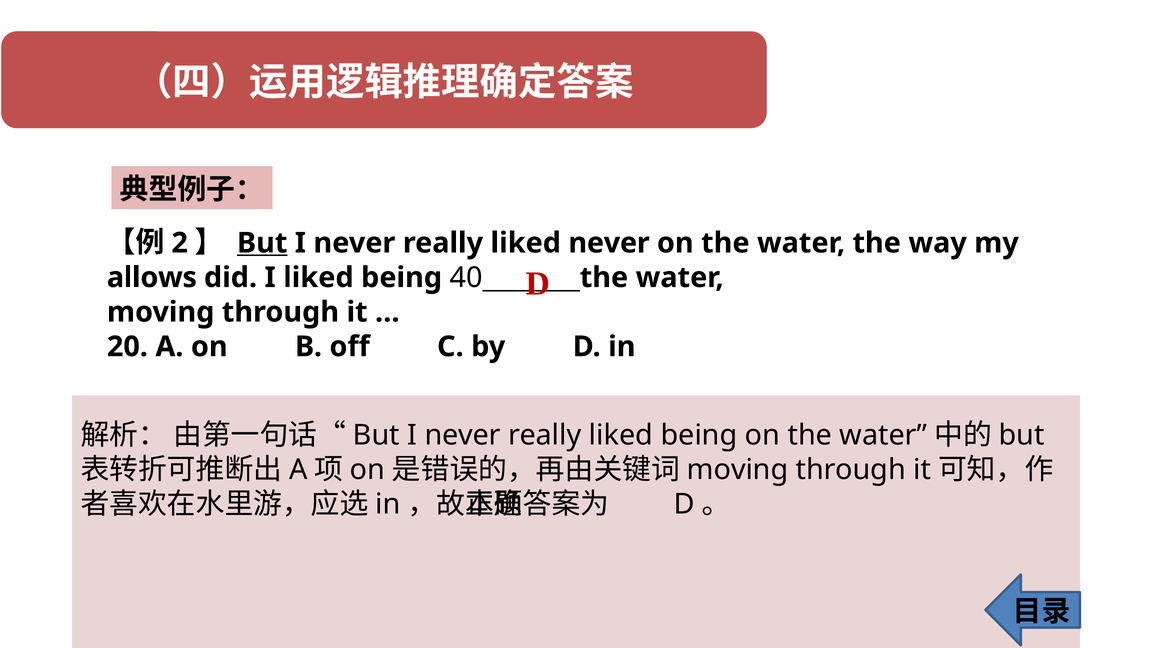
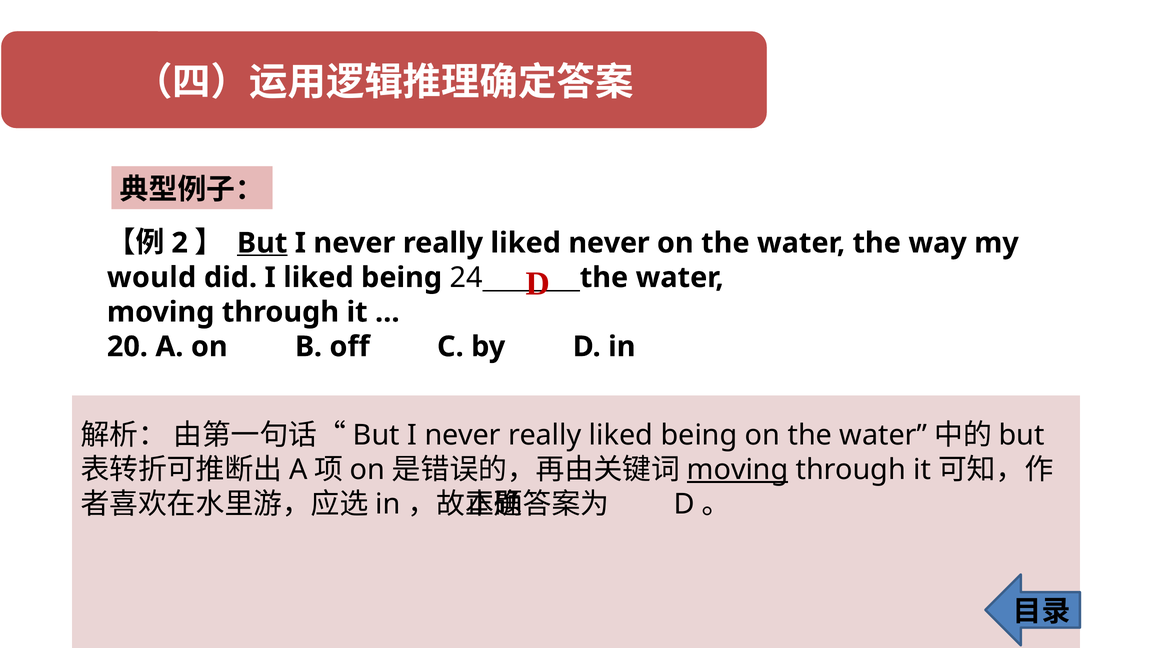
allows: allows -> would
40: 40 -> 24
moving at (738, 470) underline: none -> present
